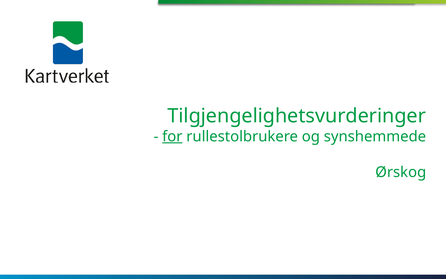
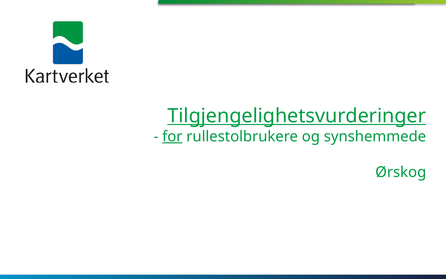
Tilgjengelighetsvurderinger underline: none -> present
